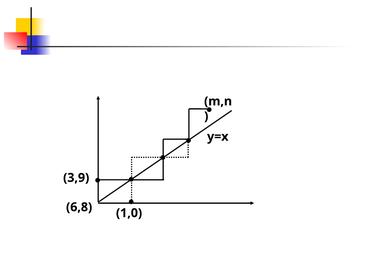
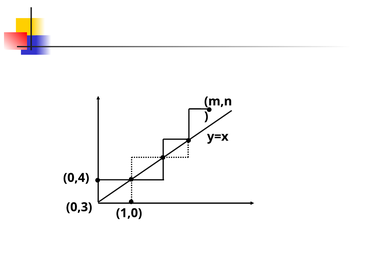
3,9: 3,9 -> 0,4
6,8: 6,8 -> 0,3
